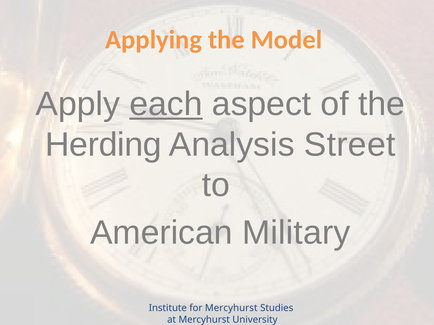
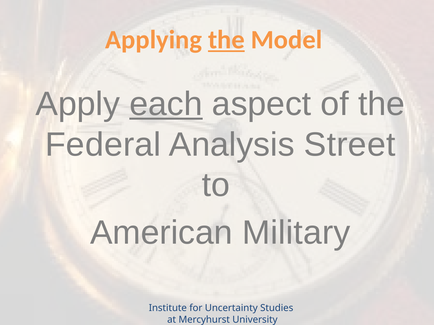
the at (226, 40) underline: none -> present
Herding: Herding -> Federal
for Mercyhurst: Mercyhurst -> Uncertainty
